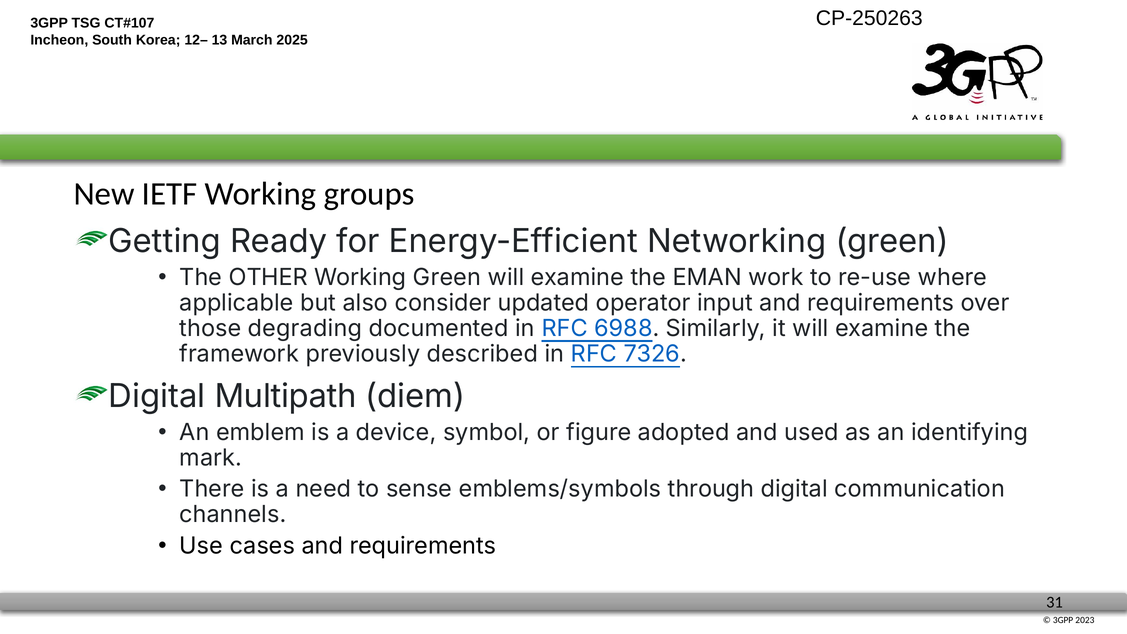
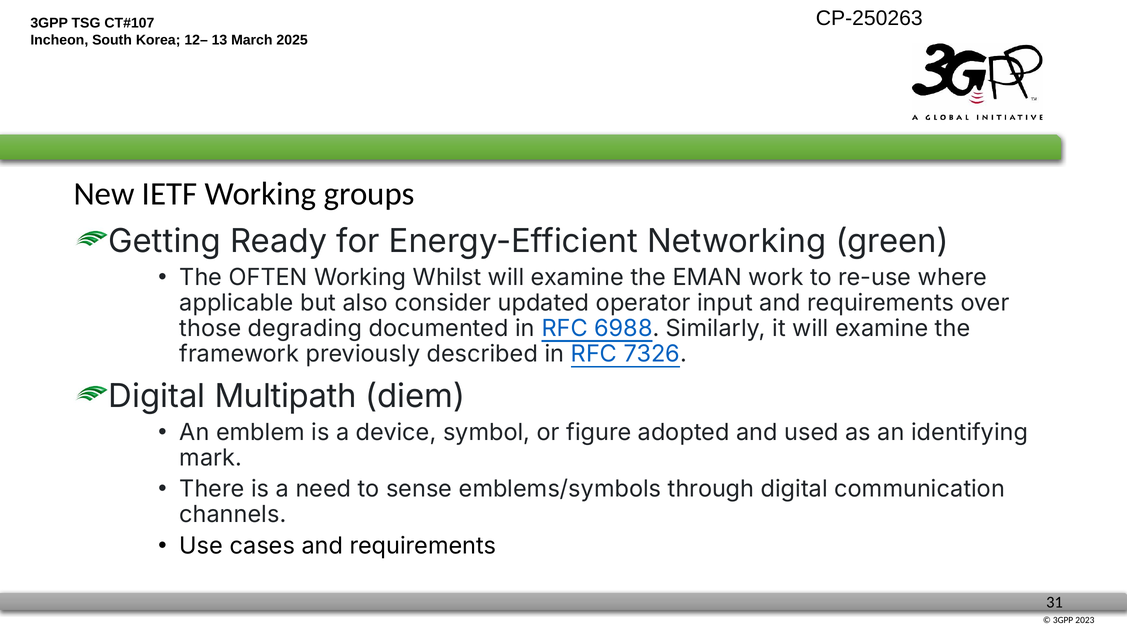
OTHER: OTHER -> OFTEN
Working Green: Green -> Whilst
